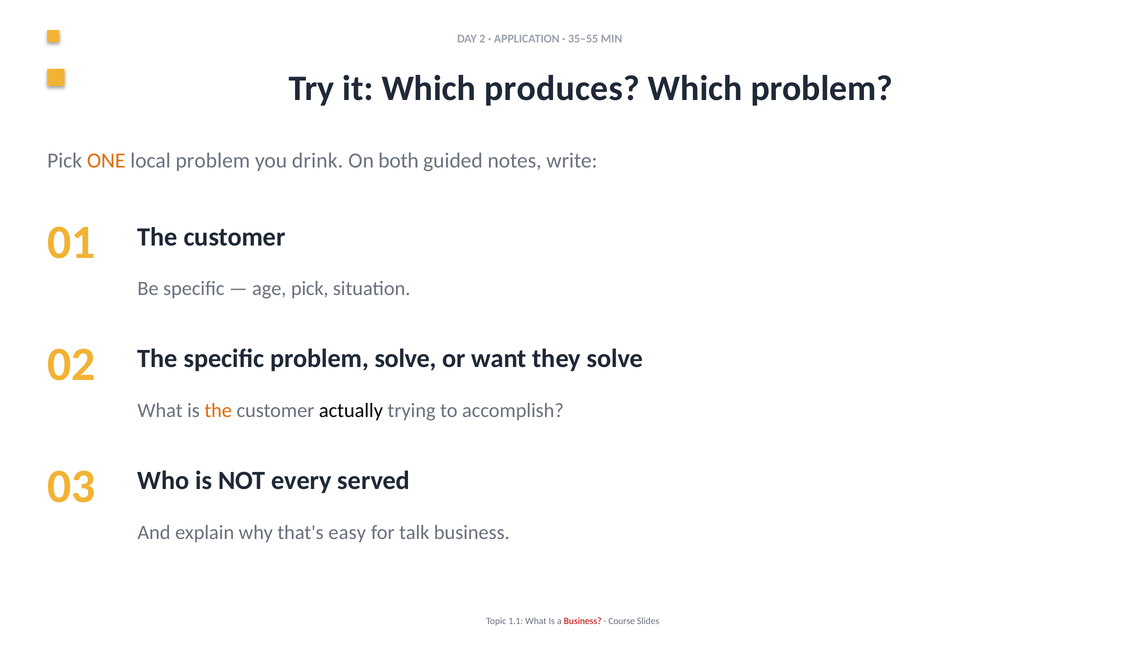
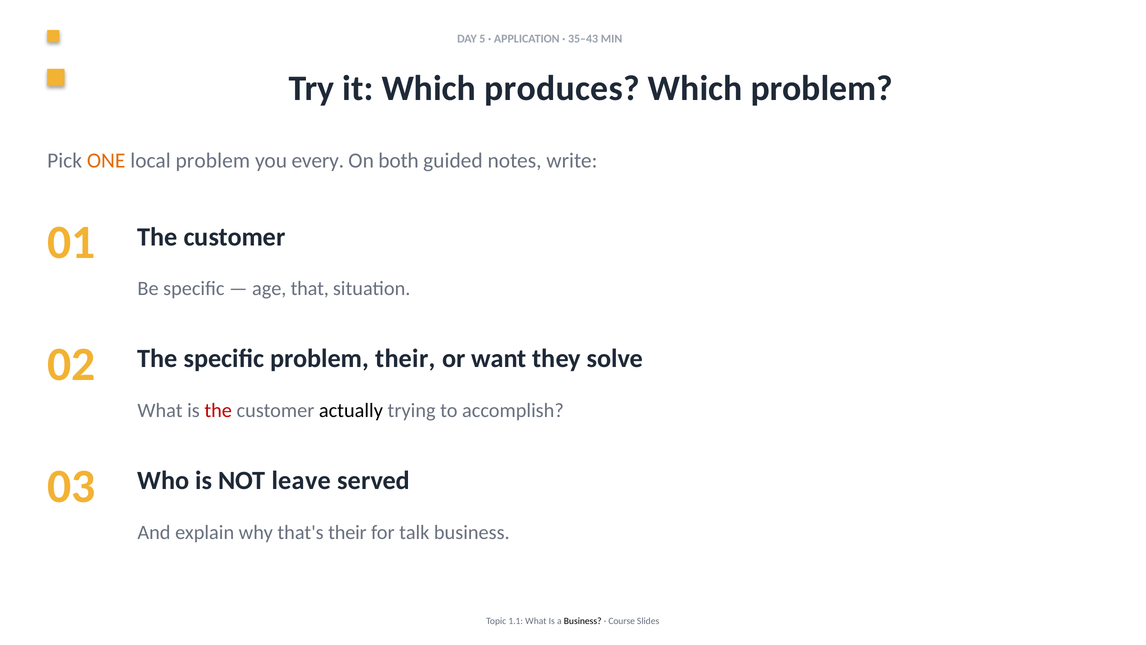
2: 2 -> 5
35–55: 35–55 -> 35–43
drink: drink -> every
age pick: pick -> that
problem solve: solve -> their
the at (218, 410) colour: orange -> red
every: every -> leave
that's easy: easy -> their
Business at (583, 621) colour: red -> black
